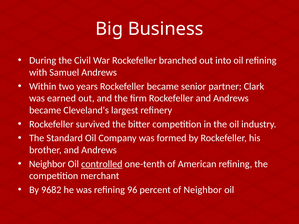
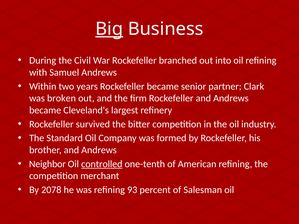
Big underline: none -> present
earned: earned -> broken
9682: 9682 -> 2078
96: 96 -> 93
of Neighbor: Neighbor -> Salesman
